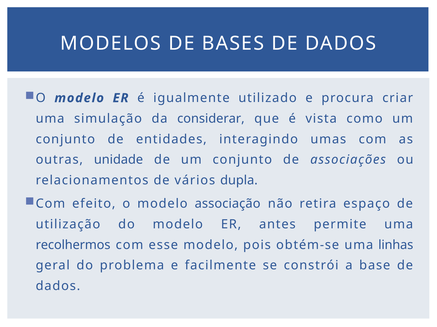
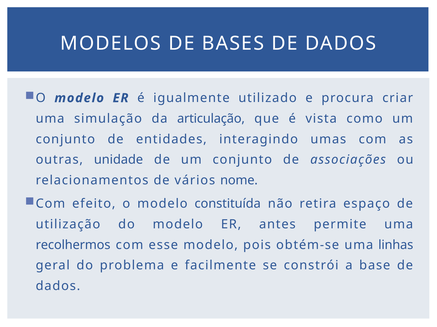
considerar: considerar -> articulação
dupla: dupla -> nome
associação: associação -> constituída
